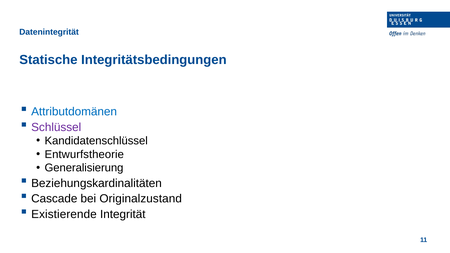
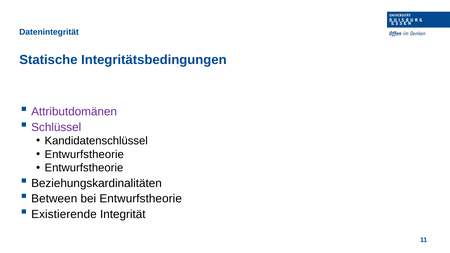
Attributdomänen colour: blue -> purple
Generalisierung at (84, 168): Generalisierung -> Entwurfstheorie
Cascade: Cascade -> Between
bei Originalzustand: Originalzustand -> Entwurfstheorie
